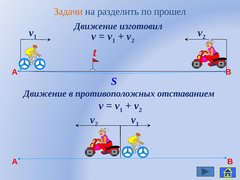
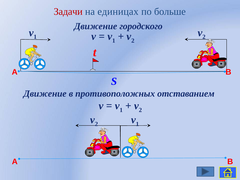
Задачи colour: orange -> red
разделить: разделить -> единицах
прошел: прошел -> больше
изготовил: изготовил -> городского
